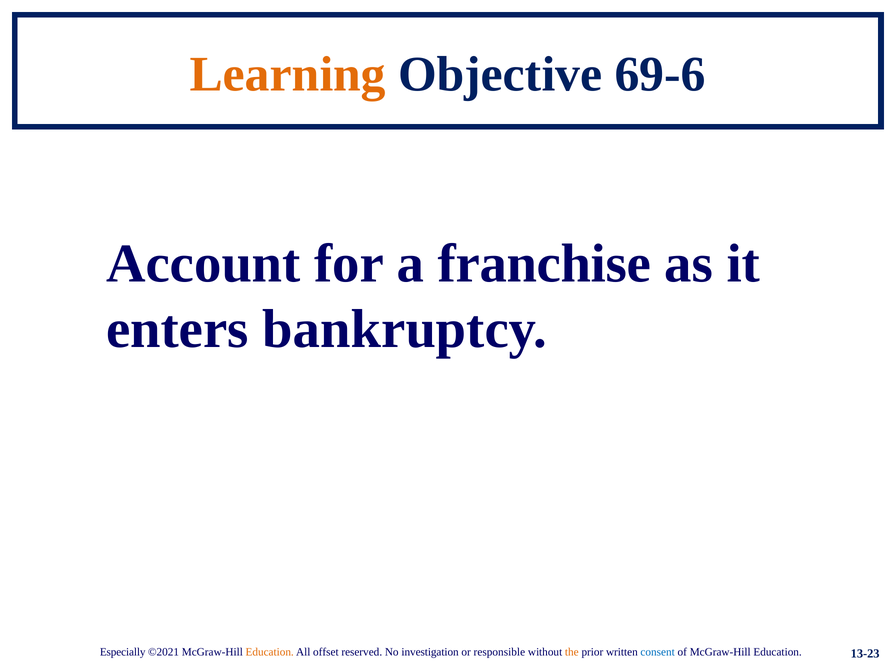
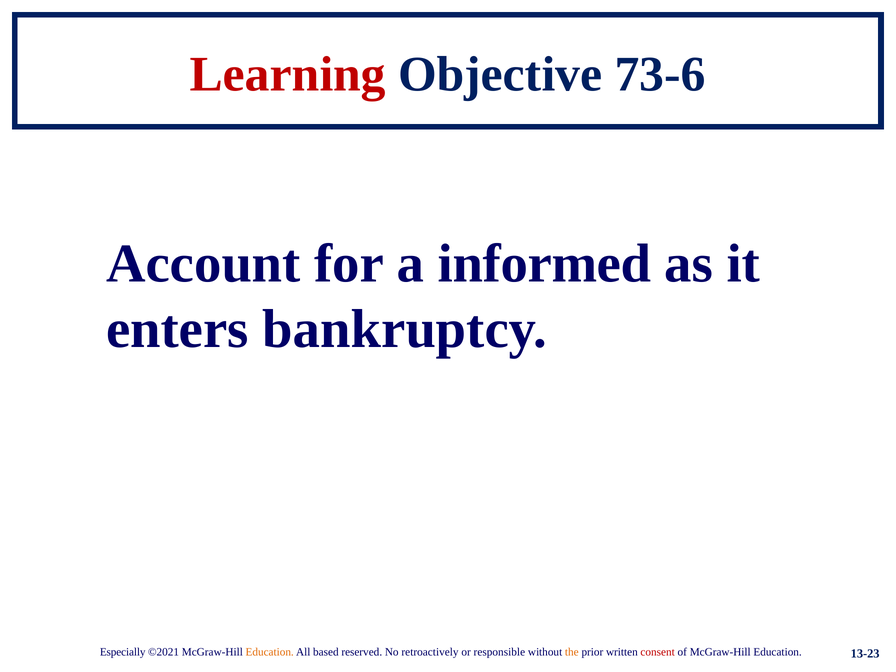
Learning colour: orange -> red
69-6: 69-6 -> 73-6
franchise: franchise -> informed
offset: offset -> based
investigation: investigation -> retroactively
consent colour: blue -> red
